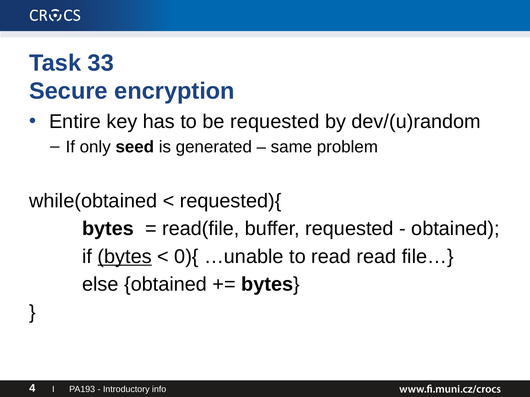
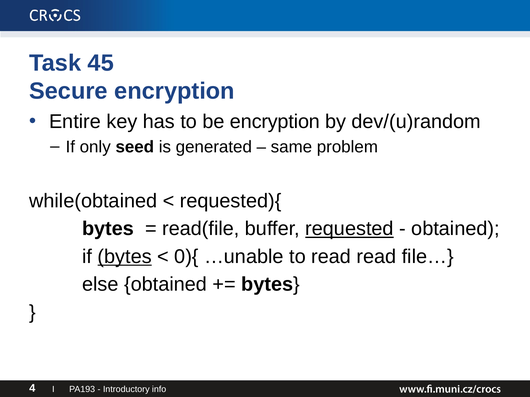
33: 33 -> 45
be requested: requested -> encryption
requested at (349, 229) underline: none -> present
